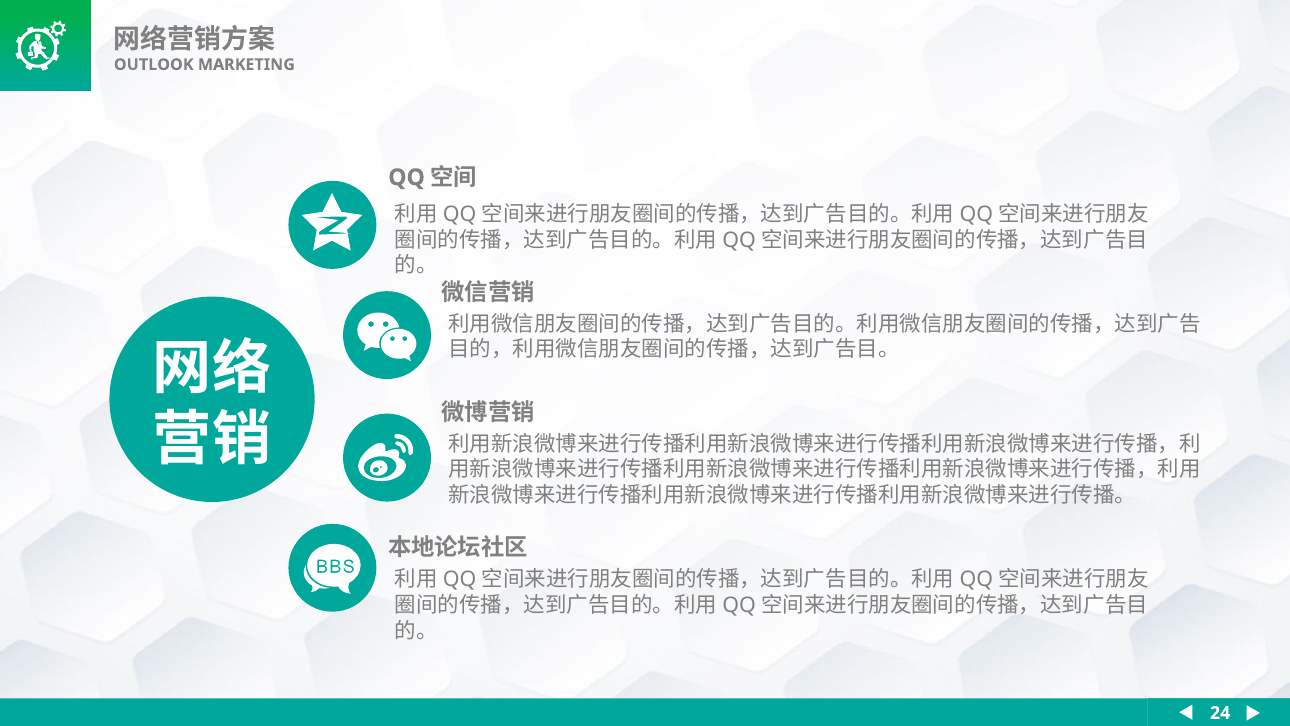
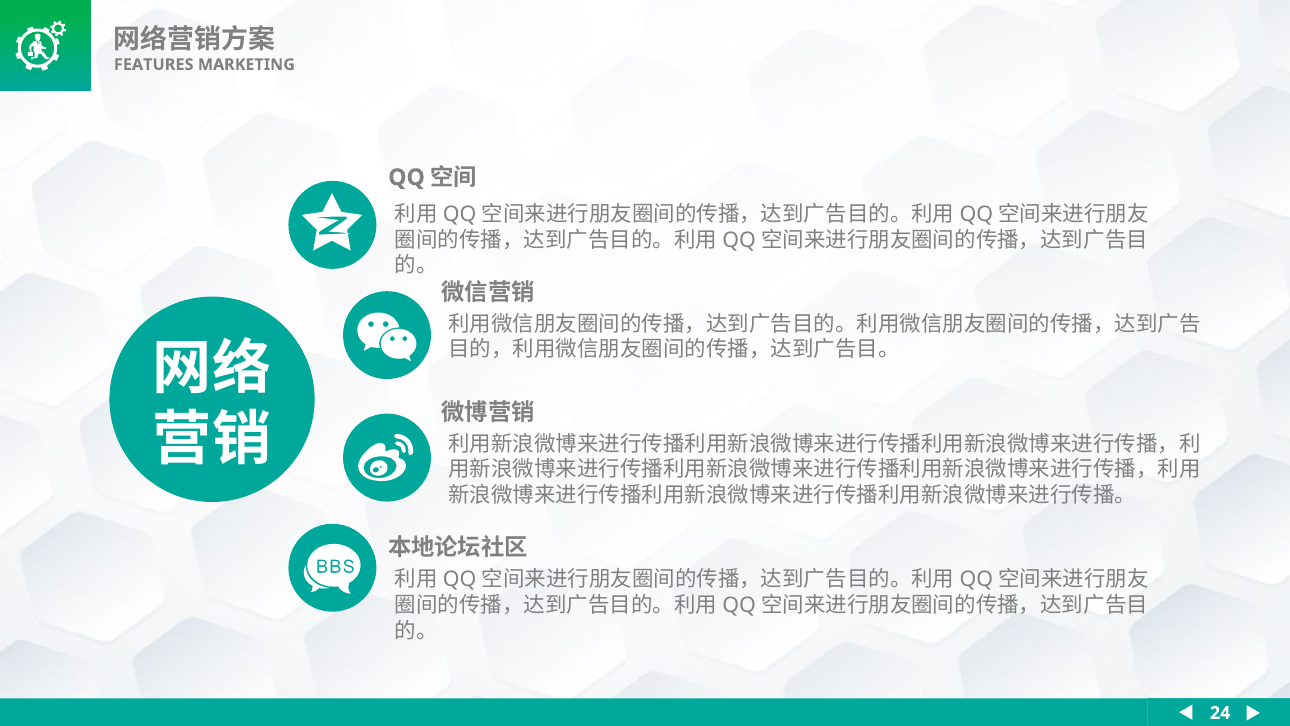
OUTLOOK: OUTLOOK -> FEATURES
